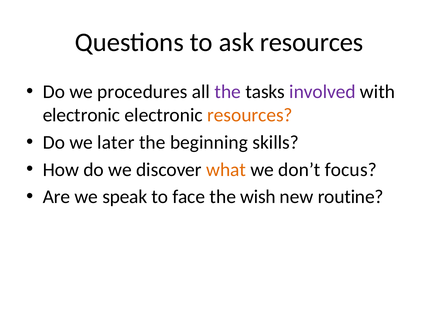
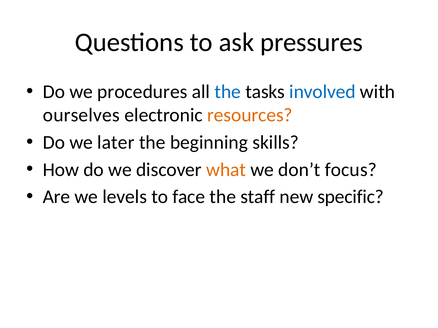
ask resources: resources -> pressures
the at (228, 92) colour: purple -> blue
involved colour: purple -> blue
electronic at (81, 115): electronic -> ourselves
speak: speak -> levels
wish: wish -> staff
routine: routine -> specific
